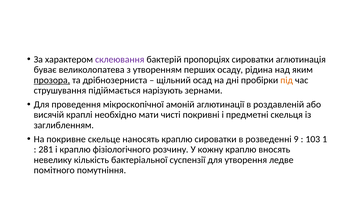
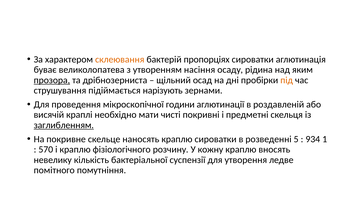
склеювання colour: purple -> orange
перших: перших -> насіння
амоній: амоній -> години
заглибленням underline: none -> present
9: 9 -> 5
103: 103 -> 934
281: 281 -> 570
